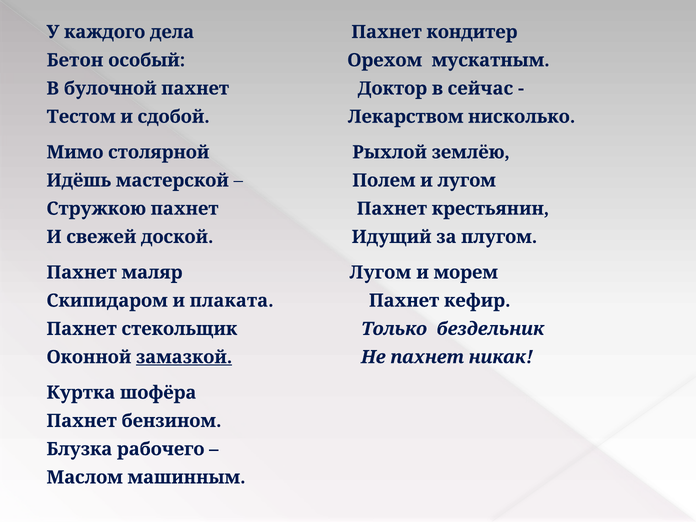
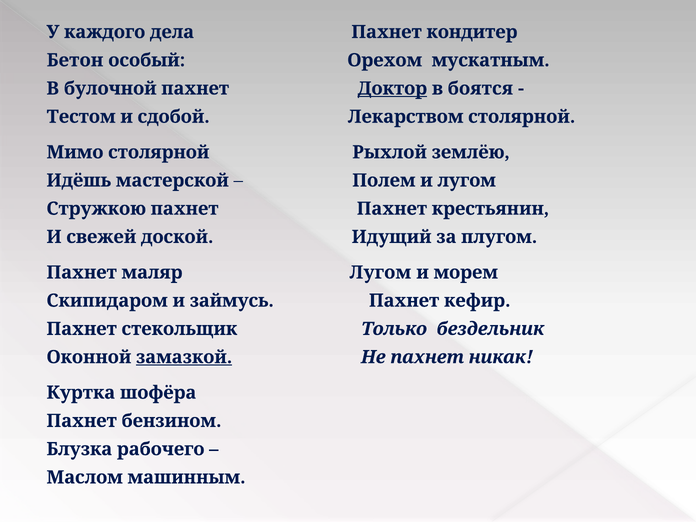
Доктор underline: none -> present
сейчас: сейчас -> боятся
Лекарством нисколько: нисколько -> столярной
плаката: плаката -> займусь
